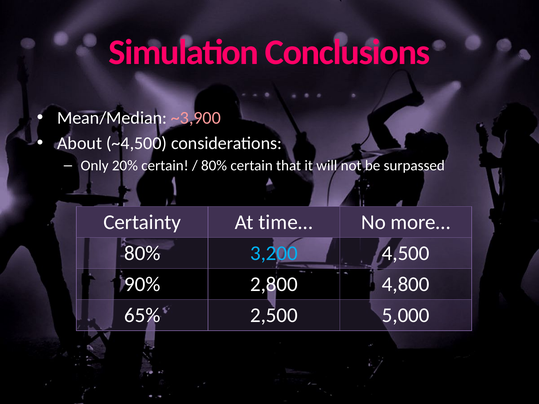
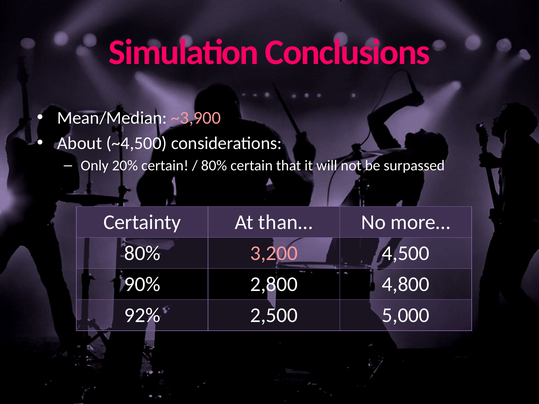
time…: time… -> than…
3,200 colour: light blue -> pink
65%: 65% -> 92%
